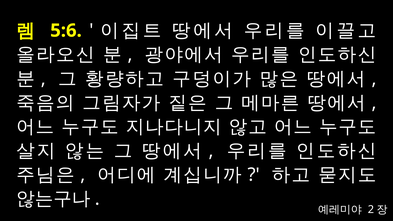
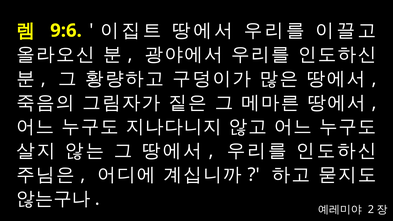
5:6: 5:6 -> 9:6
